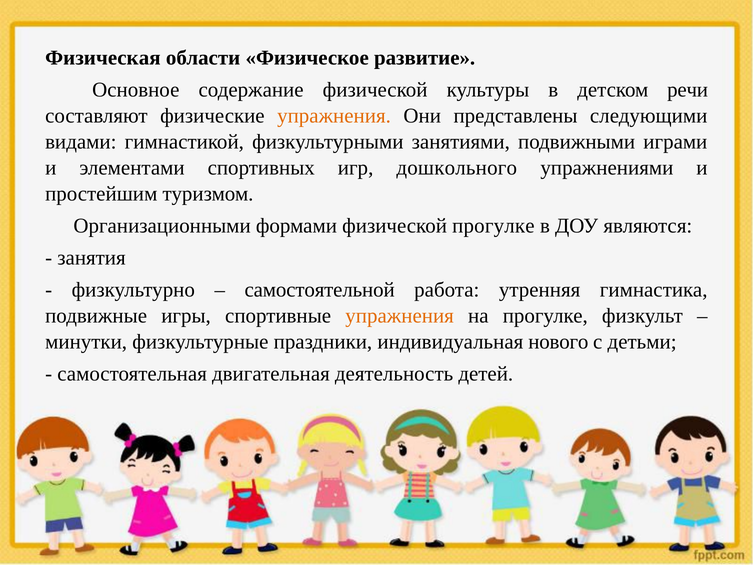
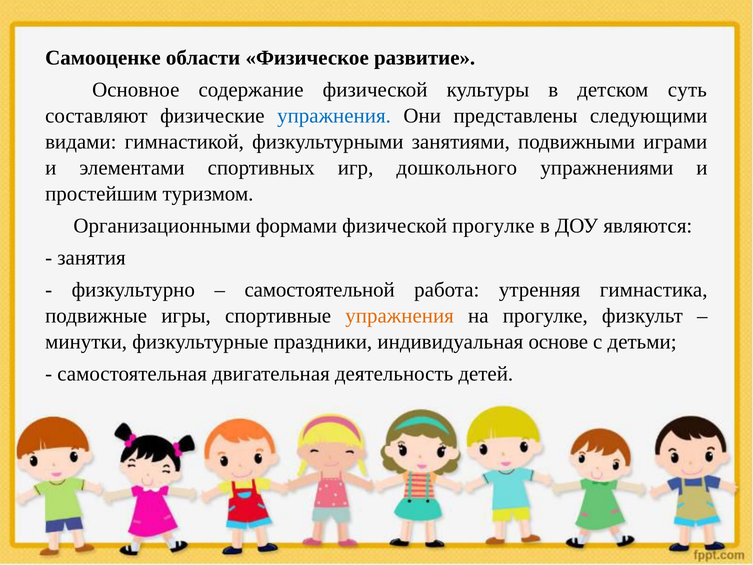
Физическая: Физическая -> Самооценке
речи: речи -> суть
упражнения at (334, 116) colour: orange -> blue
нового: нового -> основе
